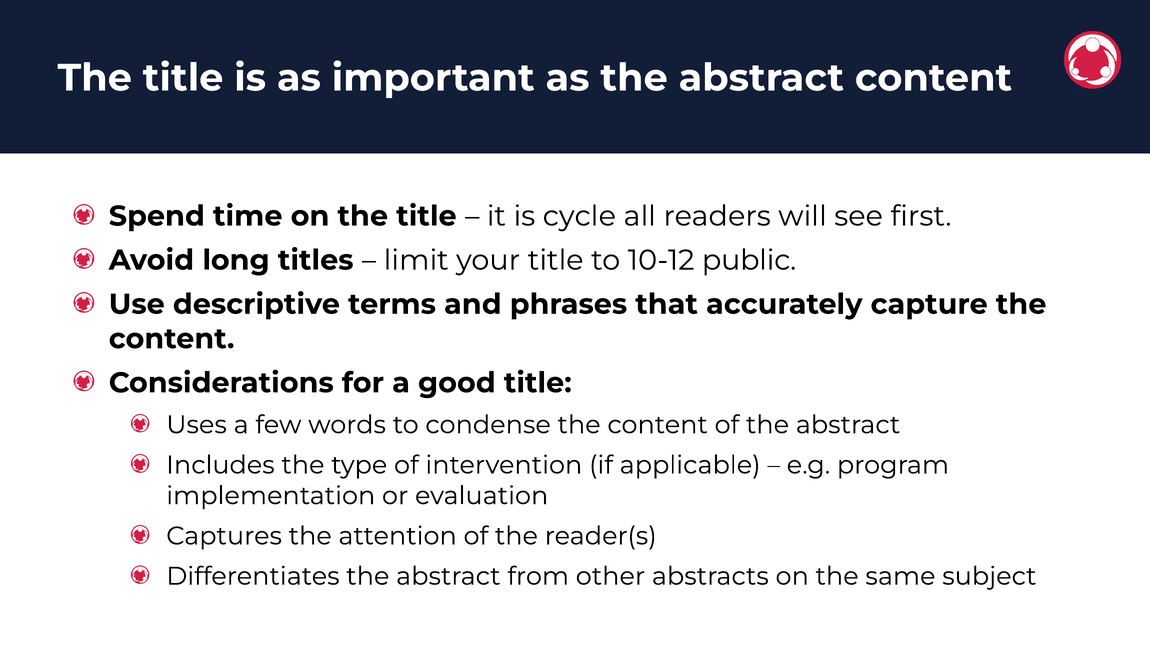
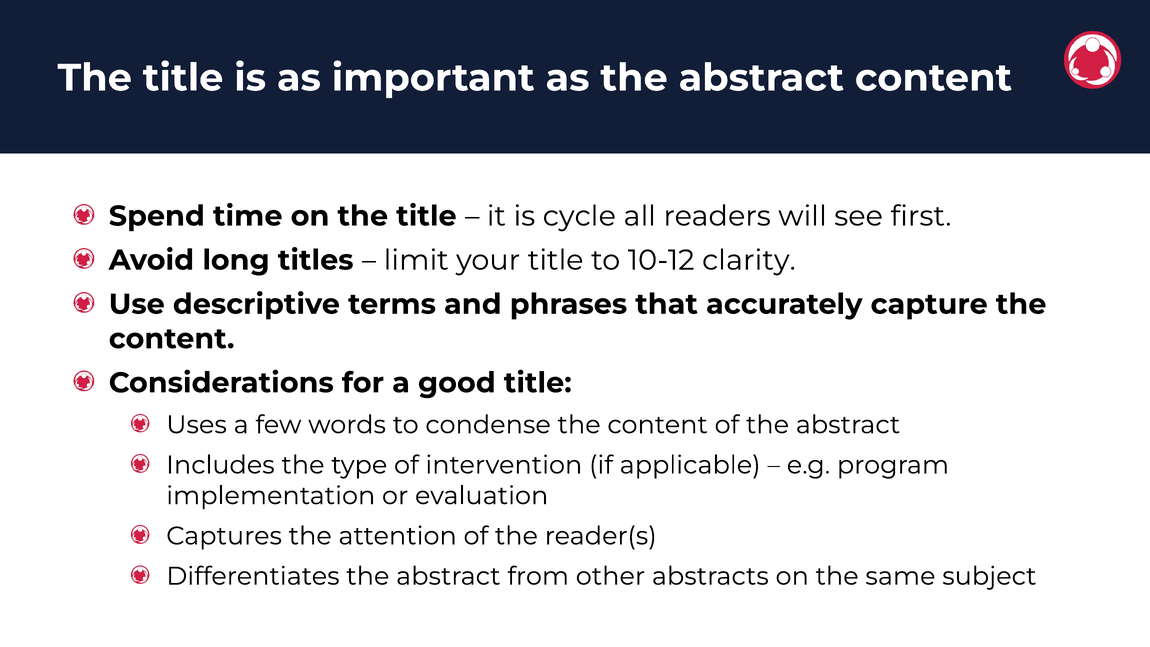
public: public -> clarity
